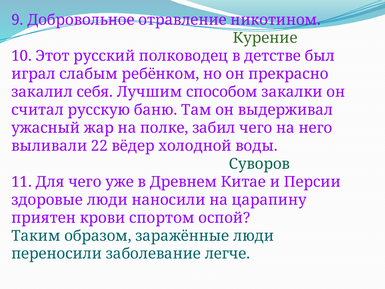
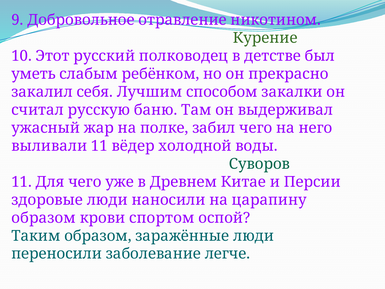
играл: играл -> уметь
выливали 22: 22 -> 11
приятен at (44, 218): приятен -> образом
